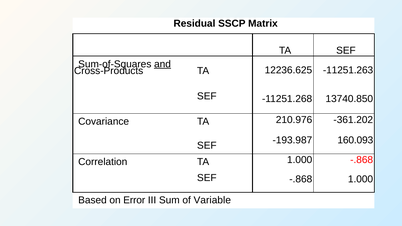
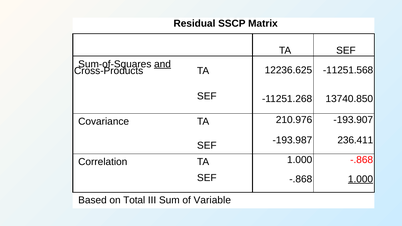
-11251.263: -11251.263 -> -11251.568
-361.202: -361.202 -> -193.907
160.093: 160.093 -> 236.411
1.000 at (361, 179) underline: none -> present
Error: Error -> Total
